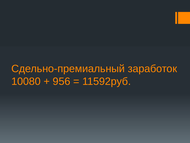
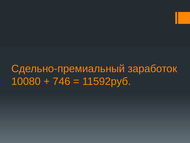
956: 956 -> 746
